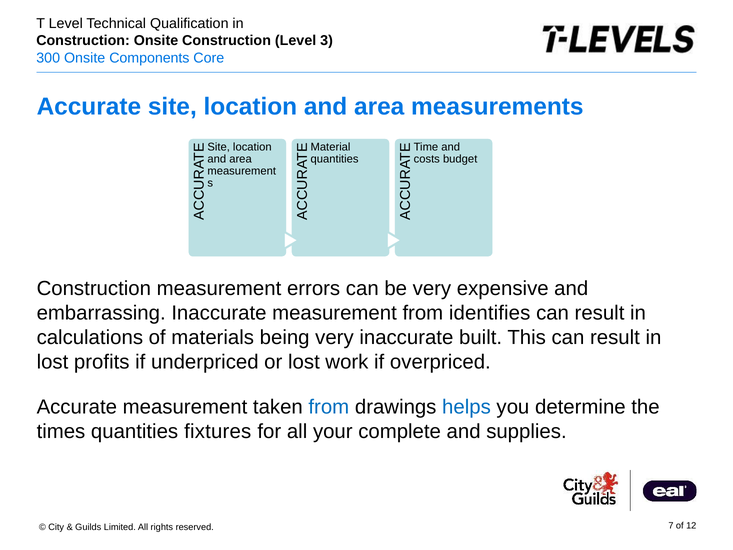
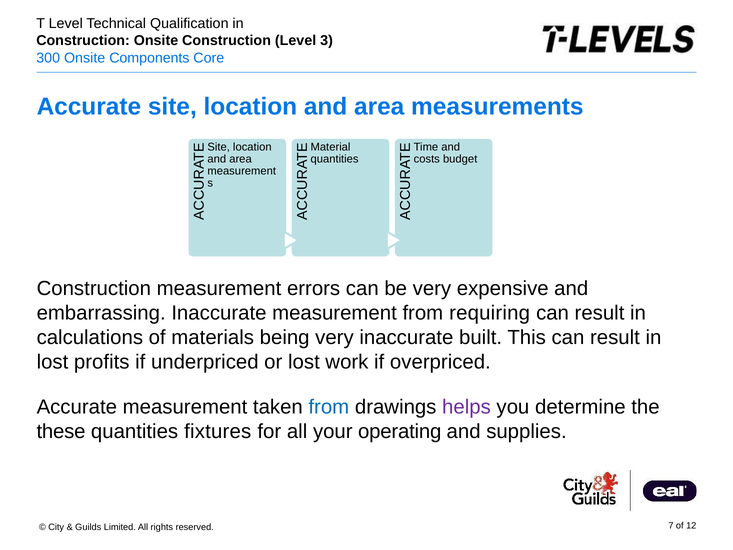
identifies: identifies -> requiring
helps colour: blue -> purple
times: times -> these
complete: complete -> operating
